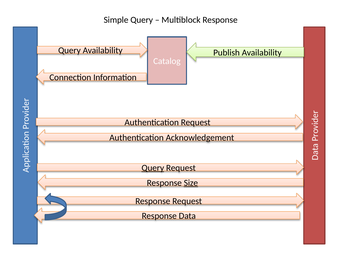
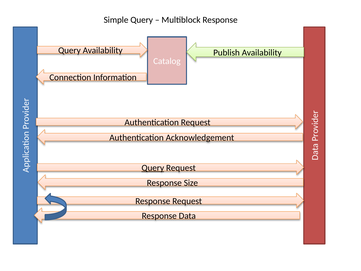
Size underline: present -> none
